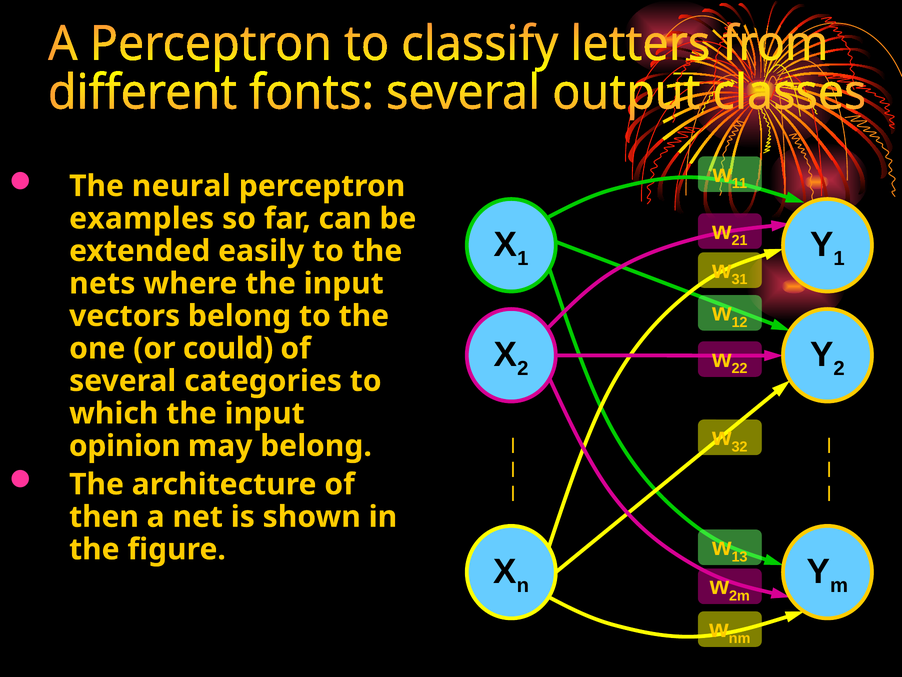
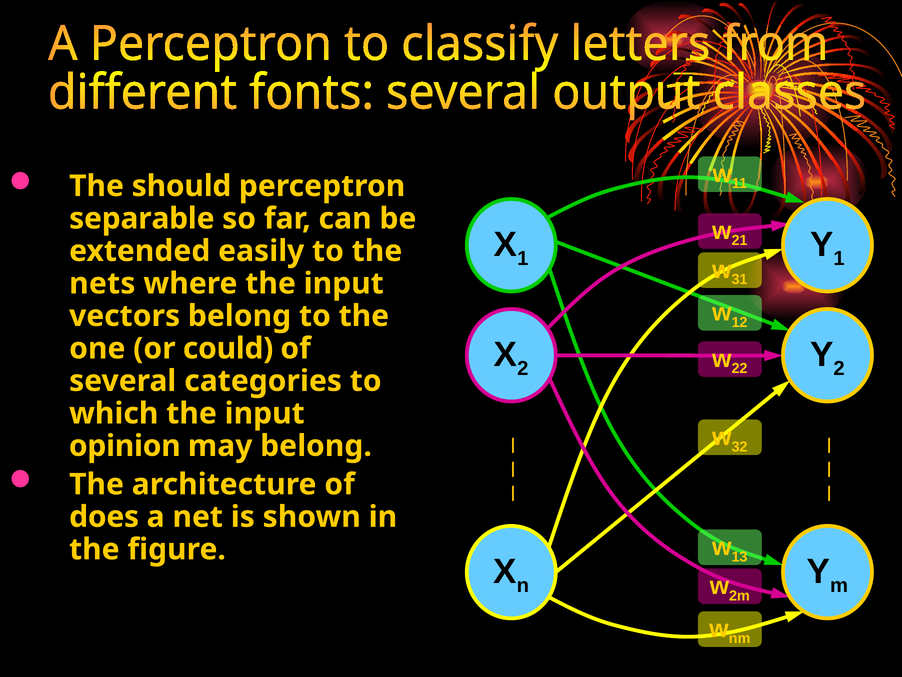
neural: neural -> should
examples: examples -> separable
then: then -> does
